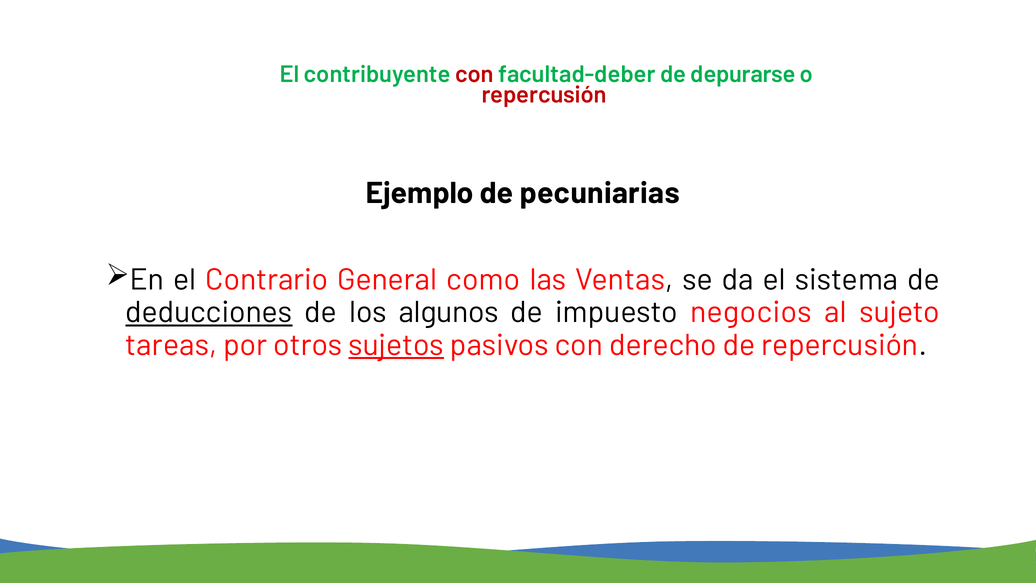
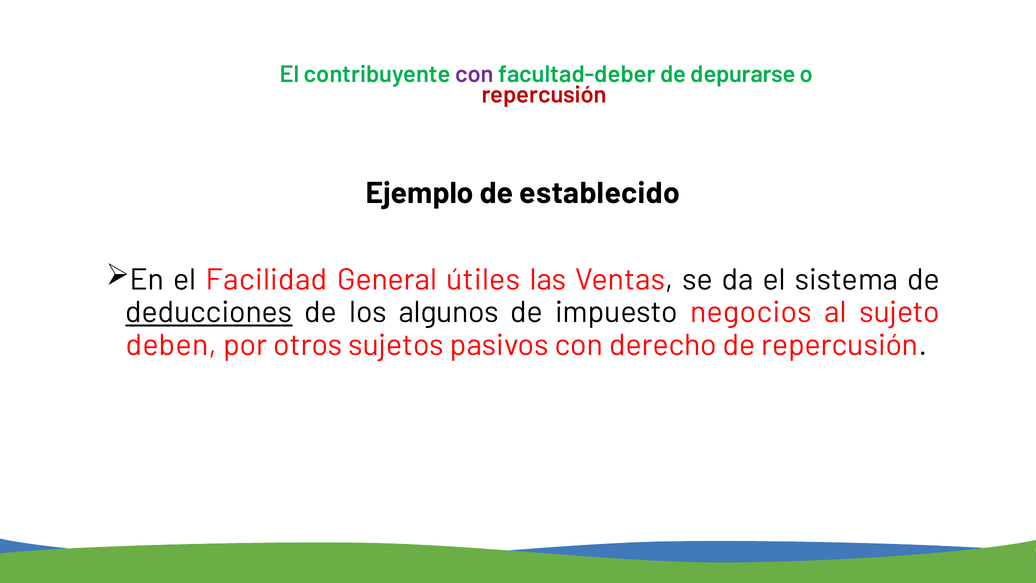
con at (474, 74) colour: red -> purple
pecuniarias: pecuniarias -> establecido
Contrario: Contrario -> Facilidad
como: como -> útiles
tareas: tareas -> deben
sujetos underline: present -> none
